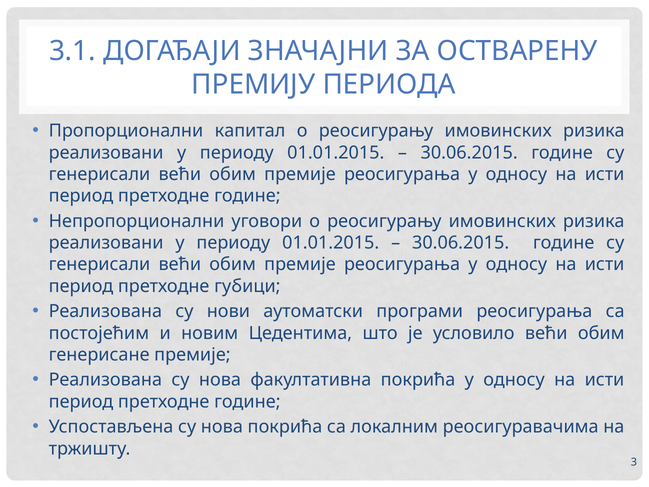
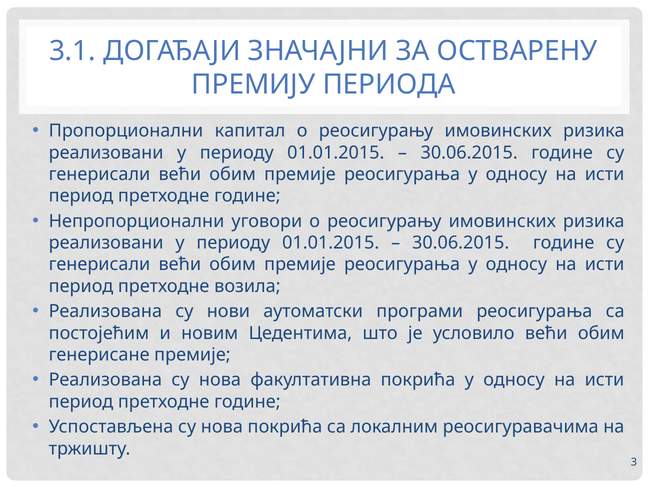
губици: губици -> возила
